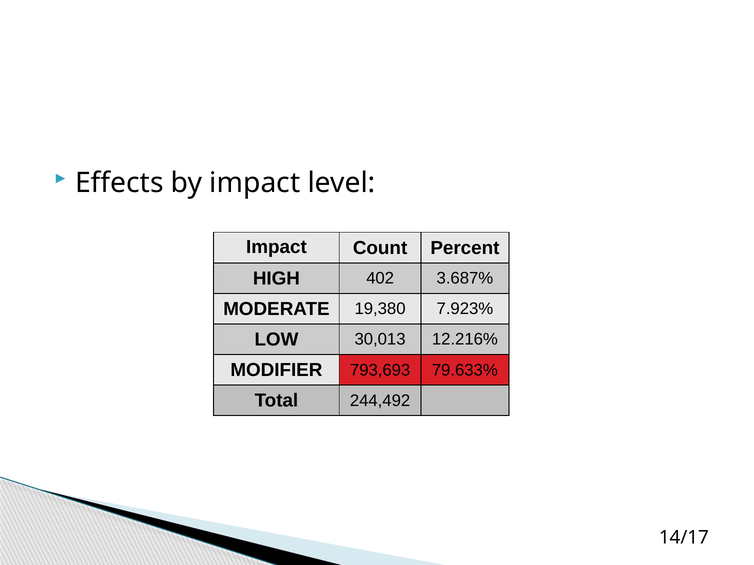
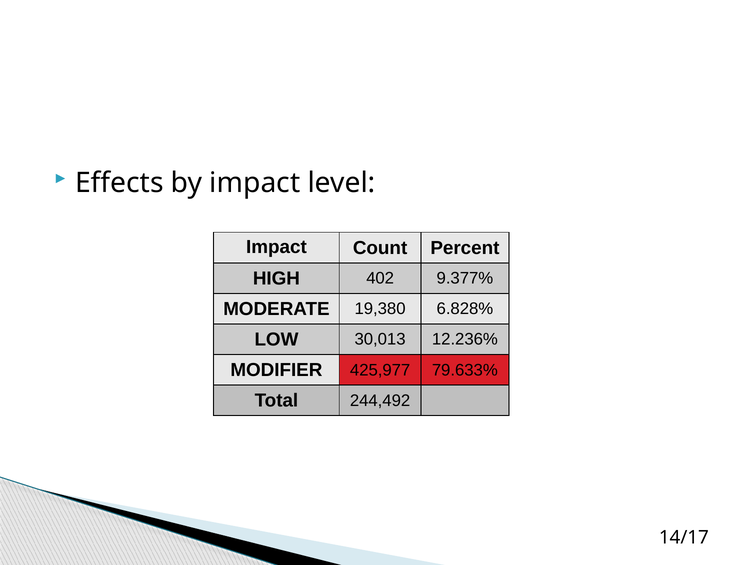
3.687%: 3.687% -> 9.377%
7.923%: 7.923% -> 6.828%
12.216%: 12.216% -> 12.236%
793,693: 793,693 -> 425,977
